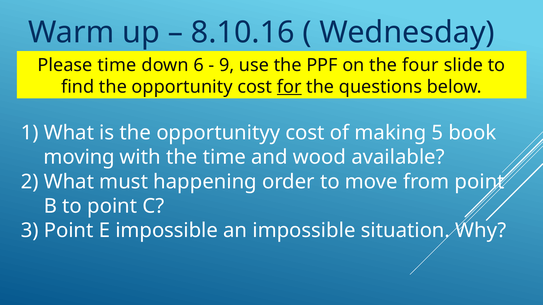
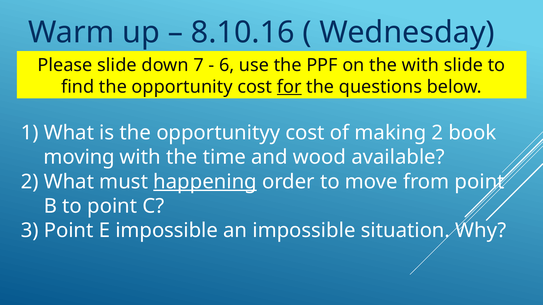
Please time: time -> slide
6: 6 -> 7
9: 9 -> 6
the four: four -> with
making 5: 5 -> 2
happening underline: none -> present
